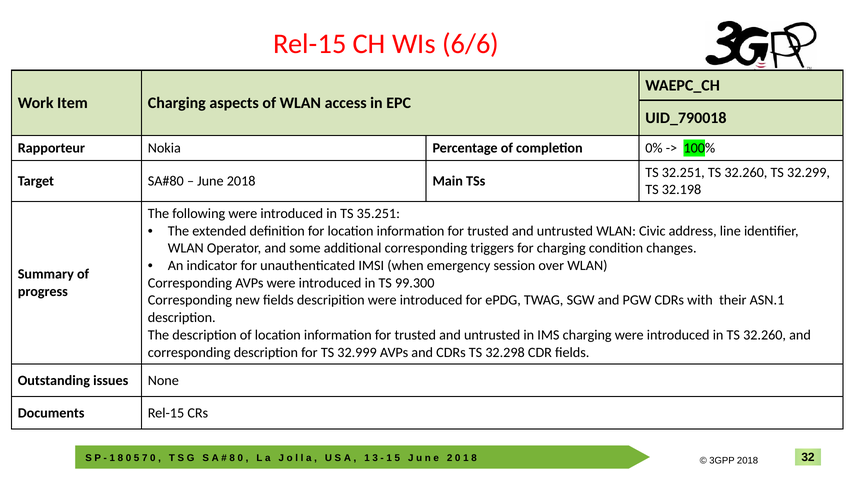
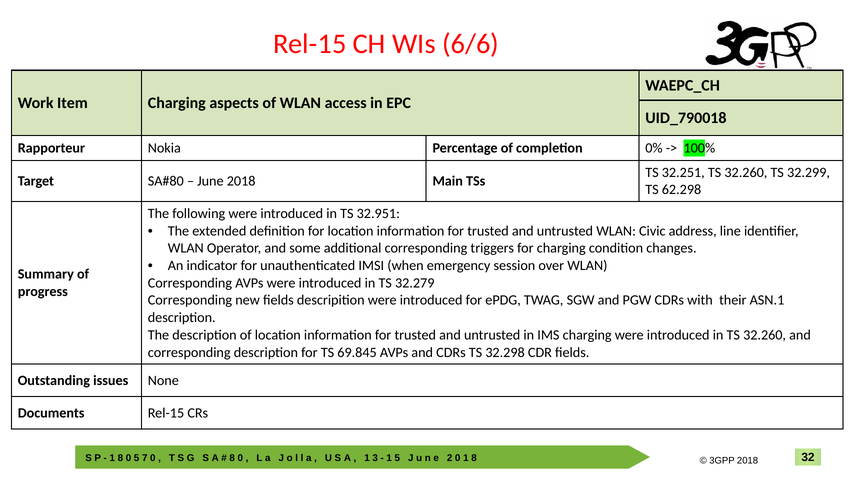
32.198: 32.198 -> 62.298
35.251: 35.251 -> 32.951
99.300: 99.300 -> 32.279
32.999: 32.999 -> 69.845
